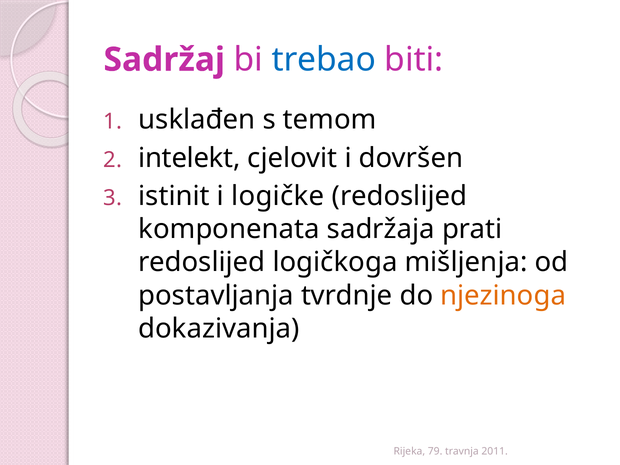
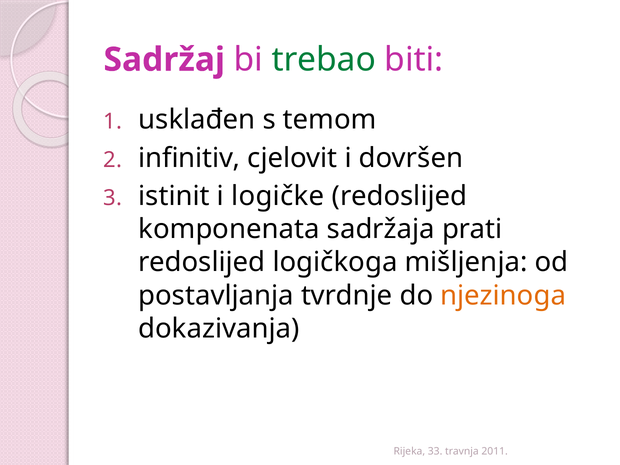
trebao colour: blue -> green
intelekt: intelekt -> infinitiv
79: 79 -> 33
